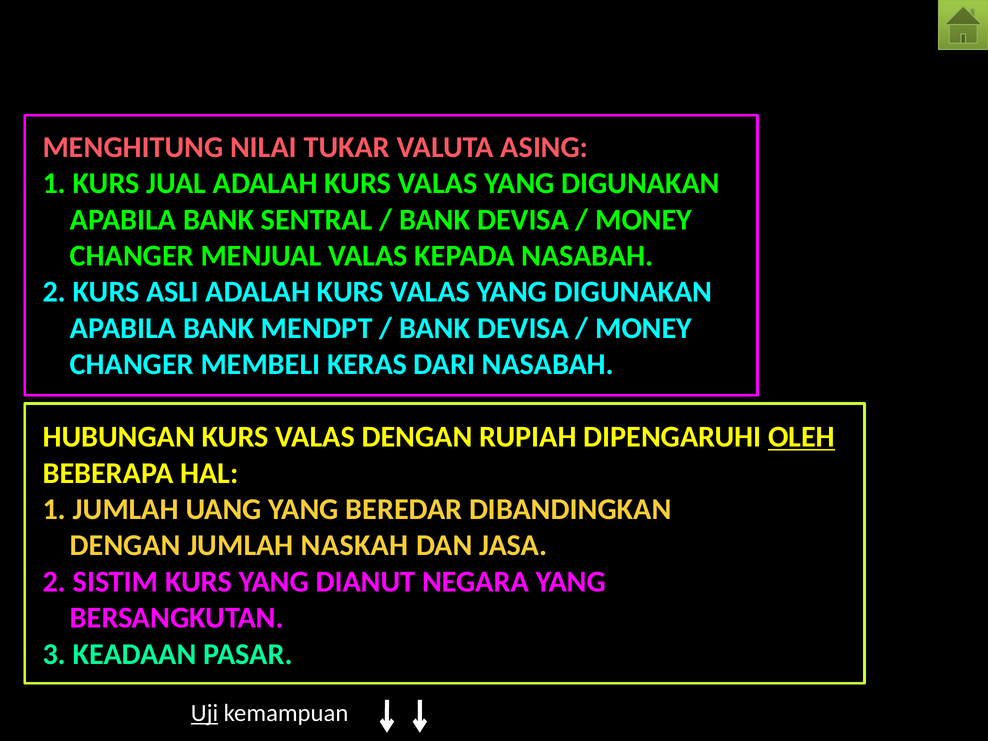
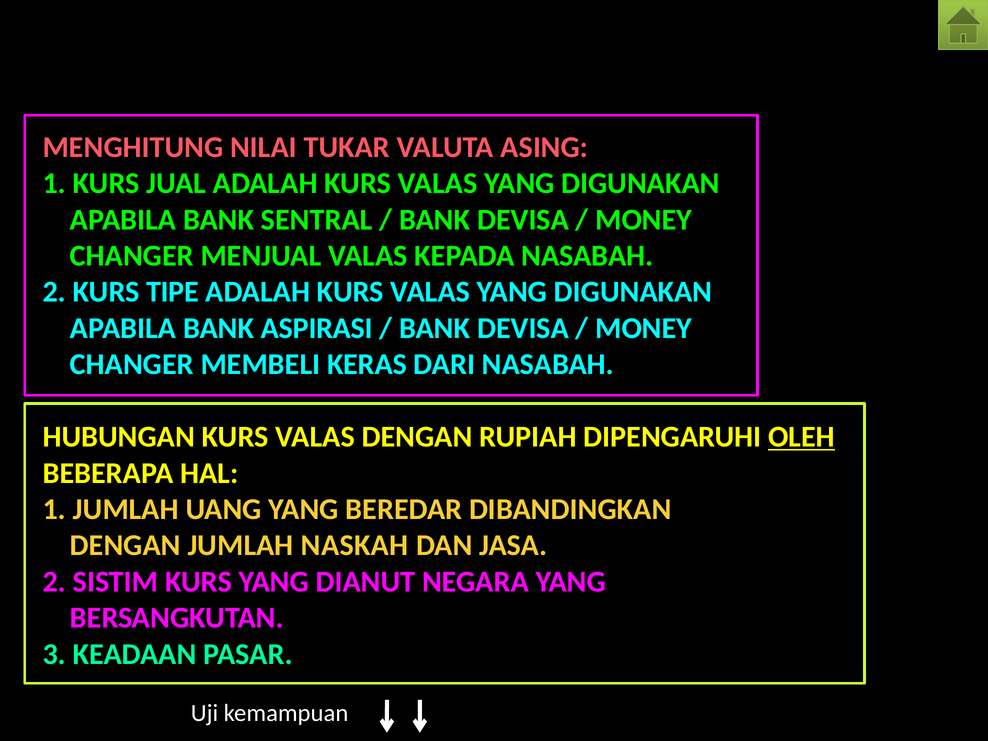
ASLI: ASLI -> TIPE
MENDPT: MENDPT -> ASPIRASI
Uji underline: present -> none
